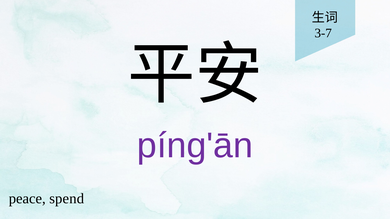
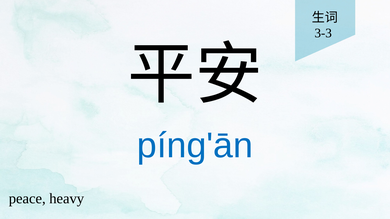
3-7: 3-7 -> 3-3
píng'ān colour: purple -> blue
spend: spend -> heavy
